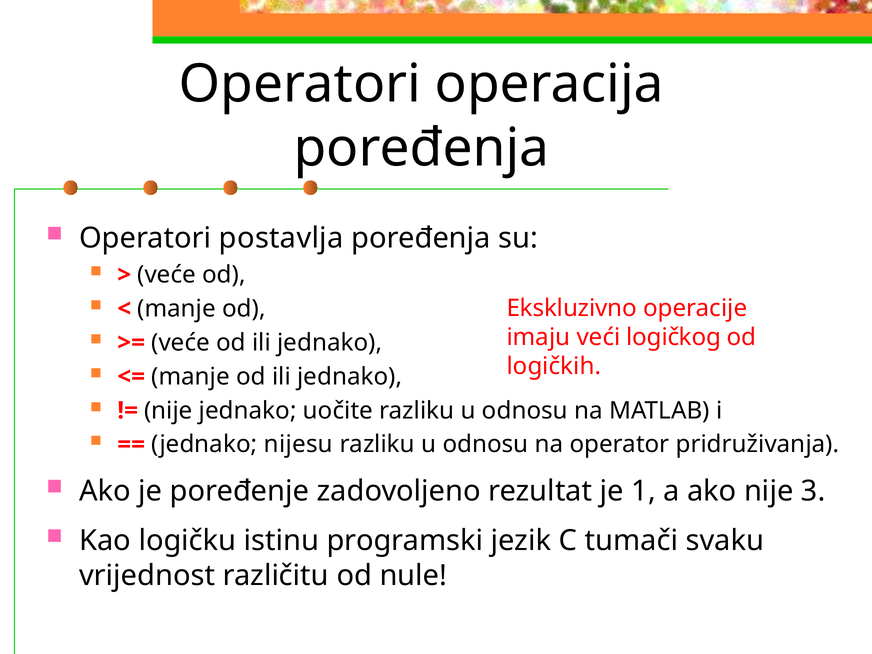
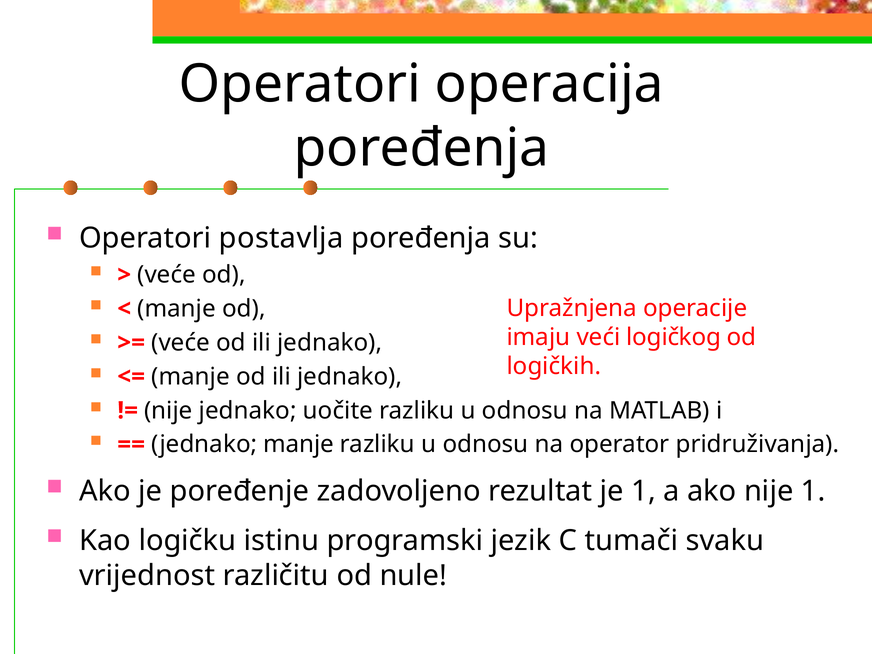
Ekskluzivno: Ekskluzivno -> Upražnjena
jednako nijesu: nijesu -> manje
nije 3: 3 -> 1
